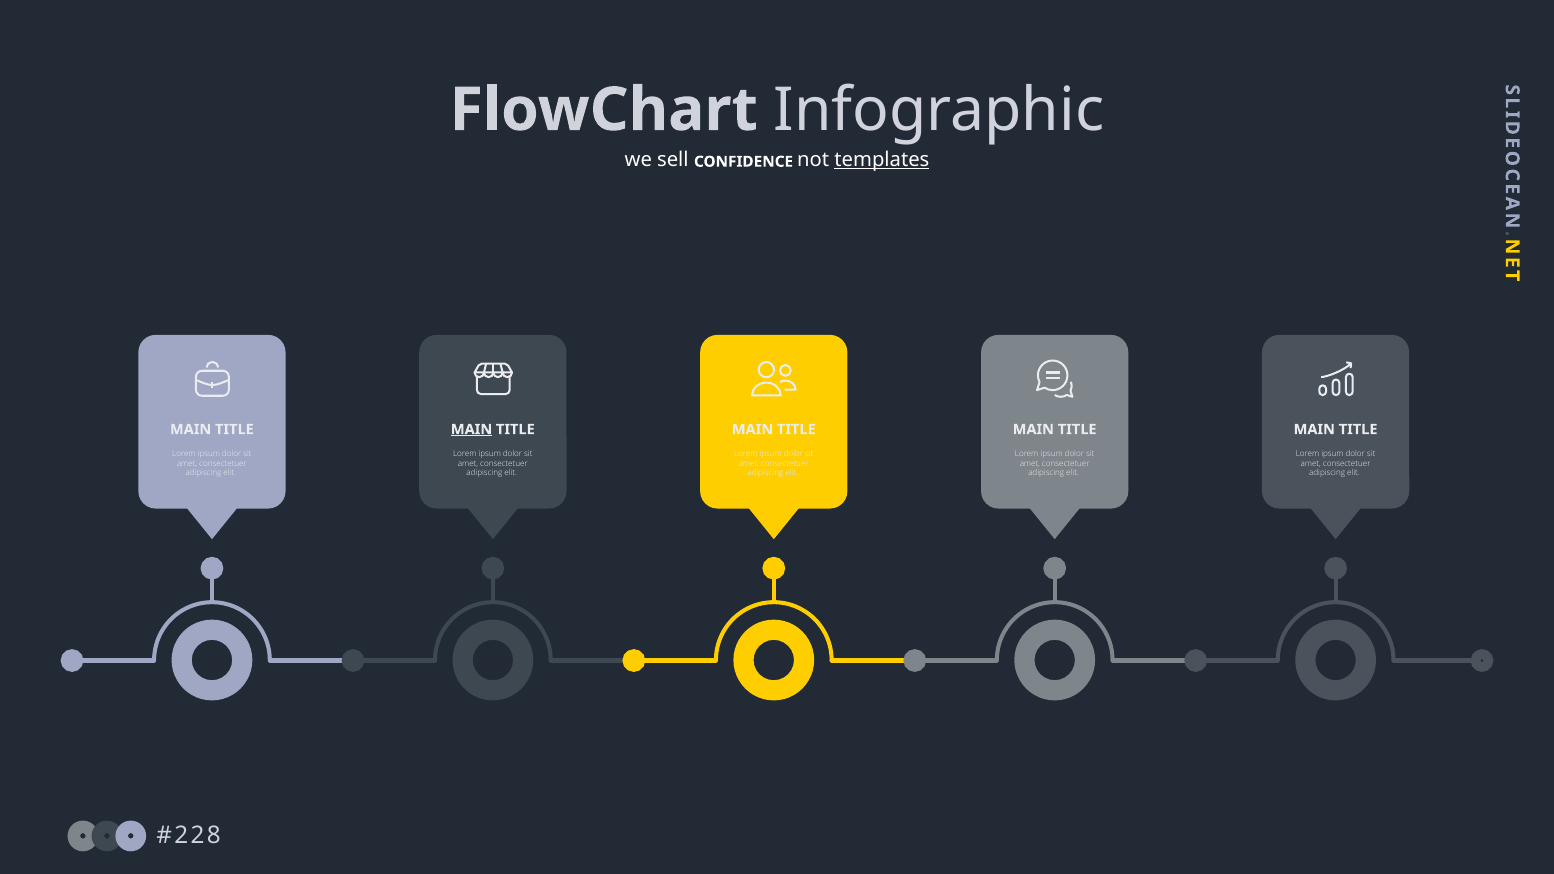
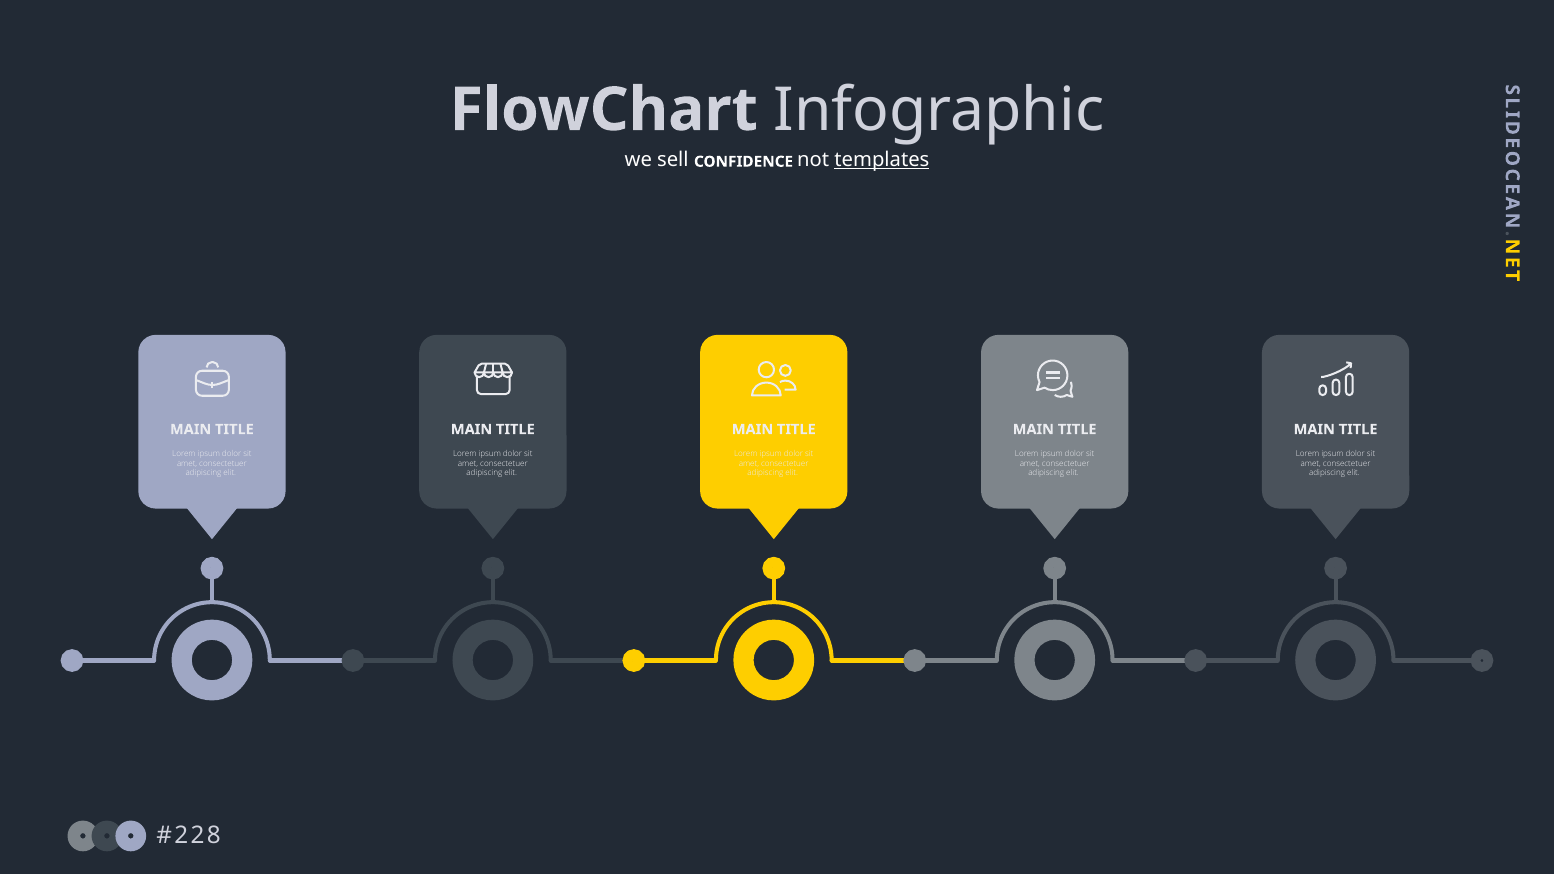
MAIN at (472, 429) underline: present -> none
